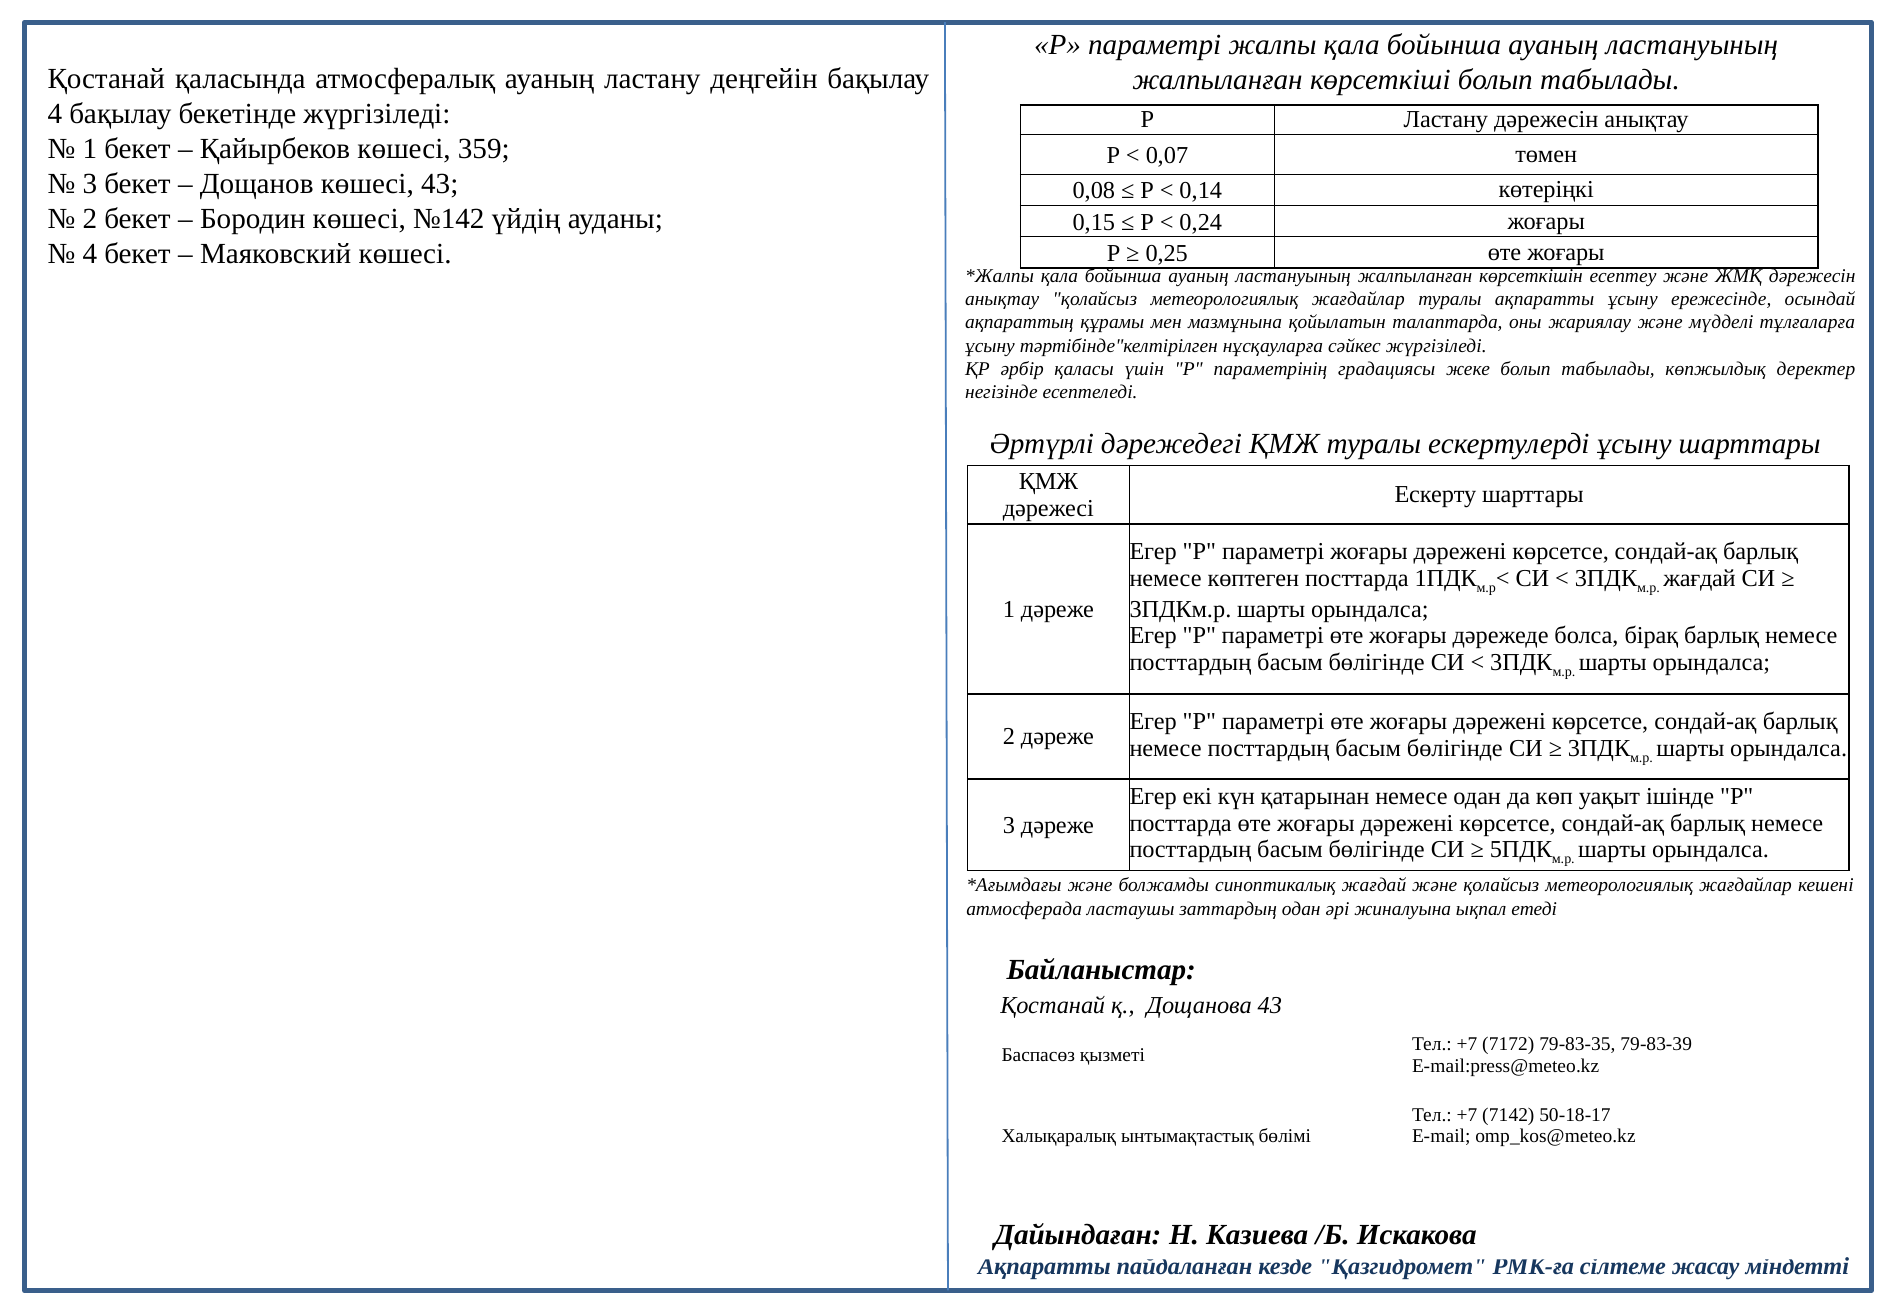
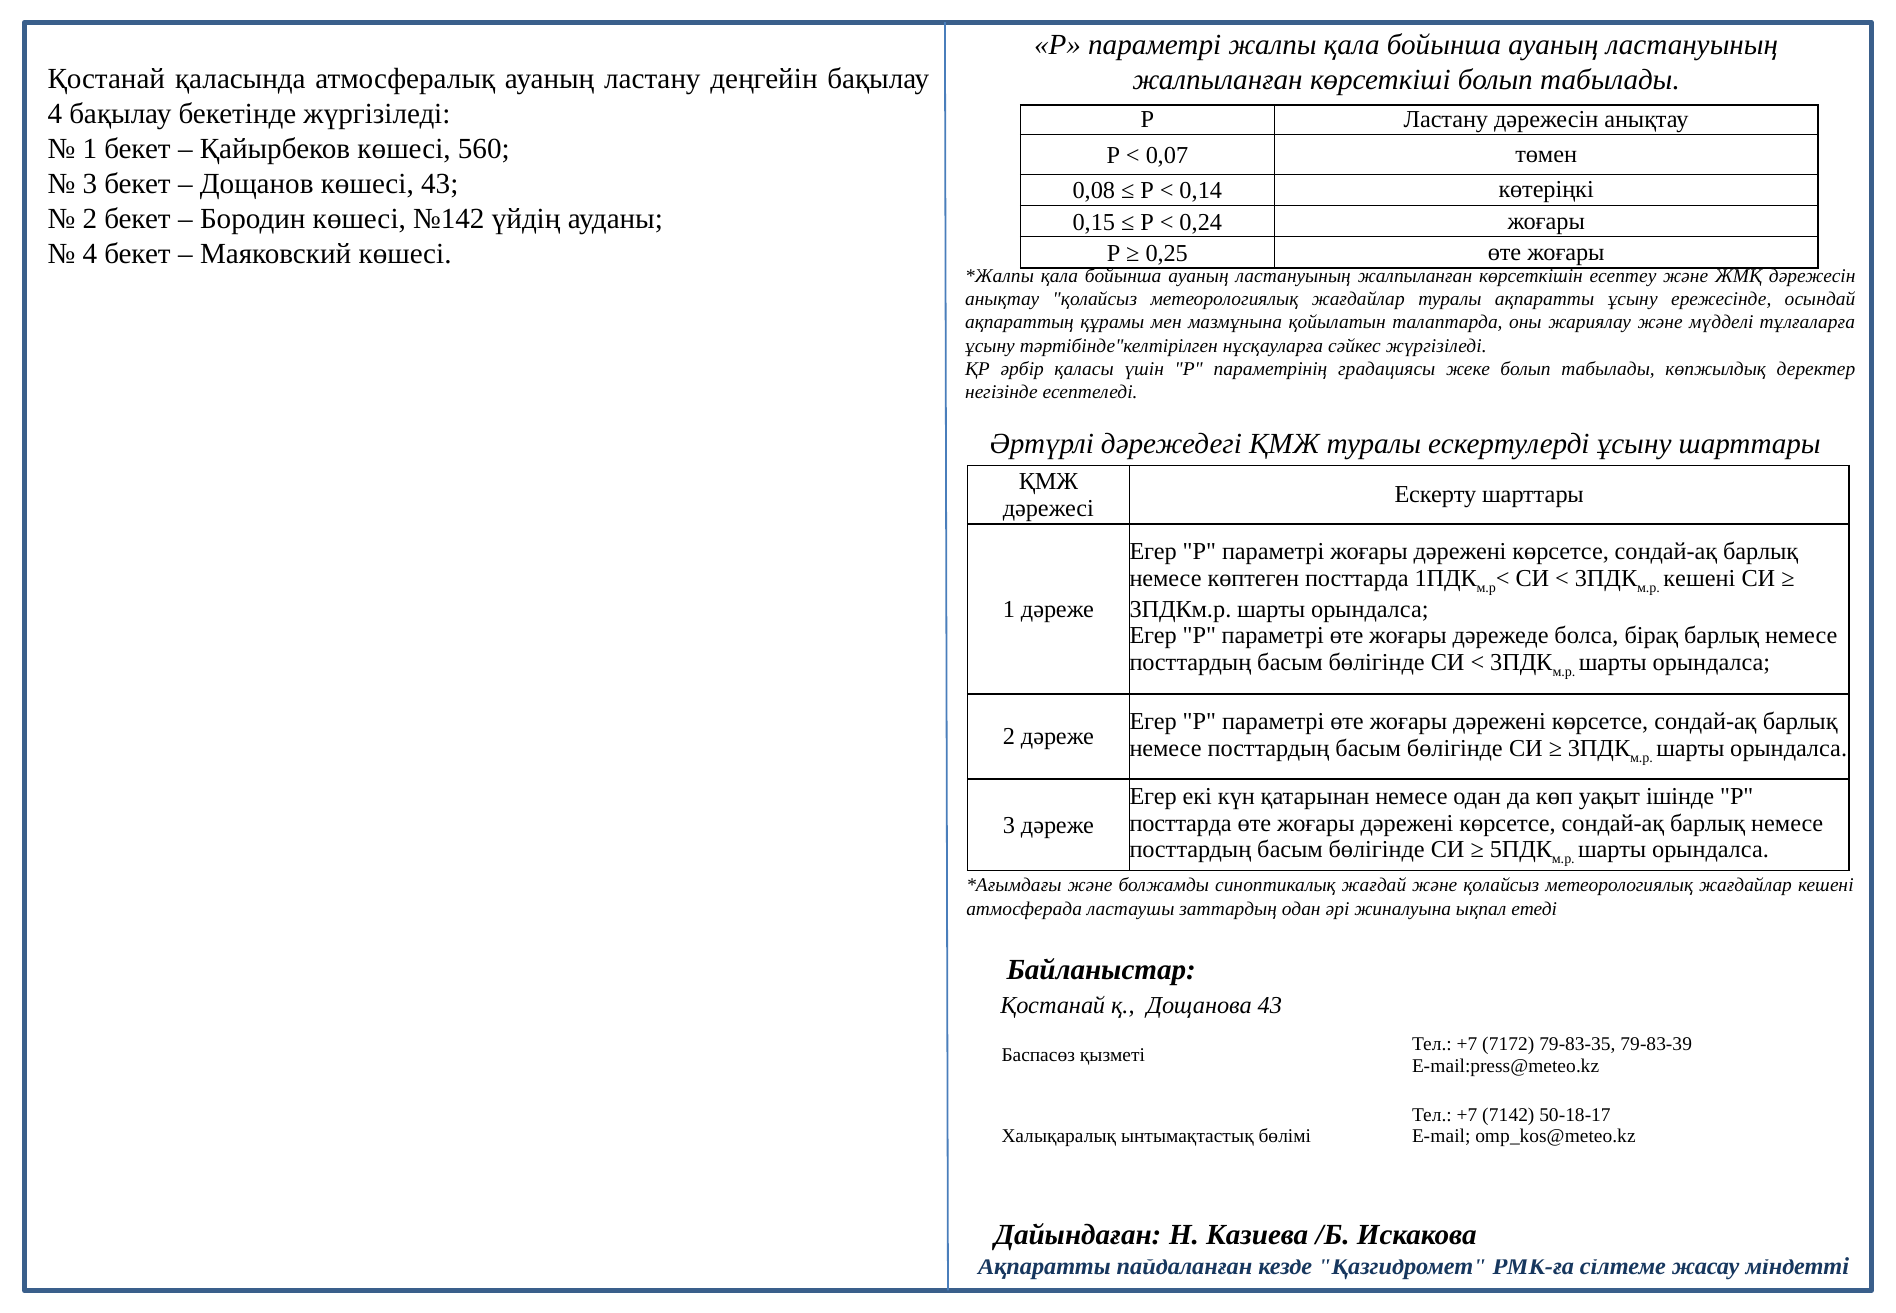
359: 359 -> 560
жағдай at (1700, 578): жағдай -> кешені
